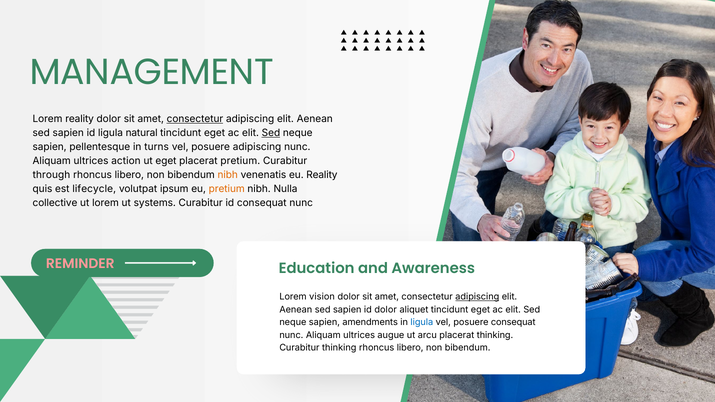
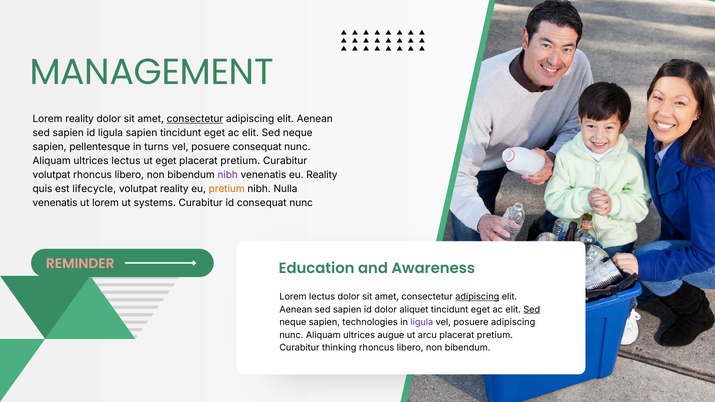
ligula natural: natural -> sapien
Sed at (271, 133) underline: present -> none
posuere adipiscing: adipiscing -> consequat
ultrices action: action -> lectus
through at (51, 175): through -> volutpat
nibh at (228, 175) colour: orange -> purple
volutpat ipsum: ipsum -> reality
collective at (55, 203): collective -> venenatis
Lorem vision: vision -> lectus
Sed at (532, 310) underline: none -> present
amendments: amendments -> technologies
ligula at (422, 322) colour: blue -> purple
posuere consequat: consequat -> adipiscing
arcu placerat thinking: thinking -> pretium
